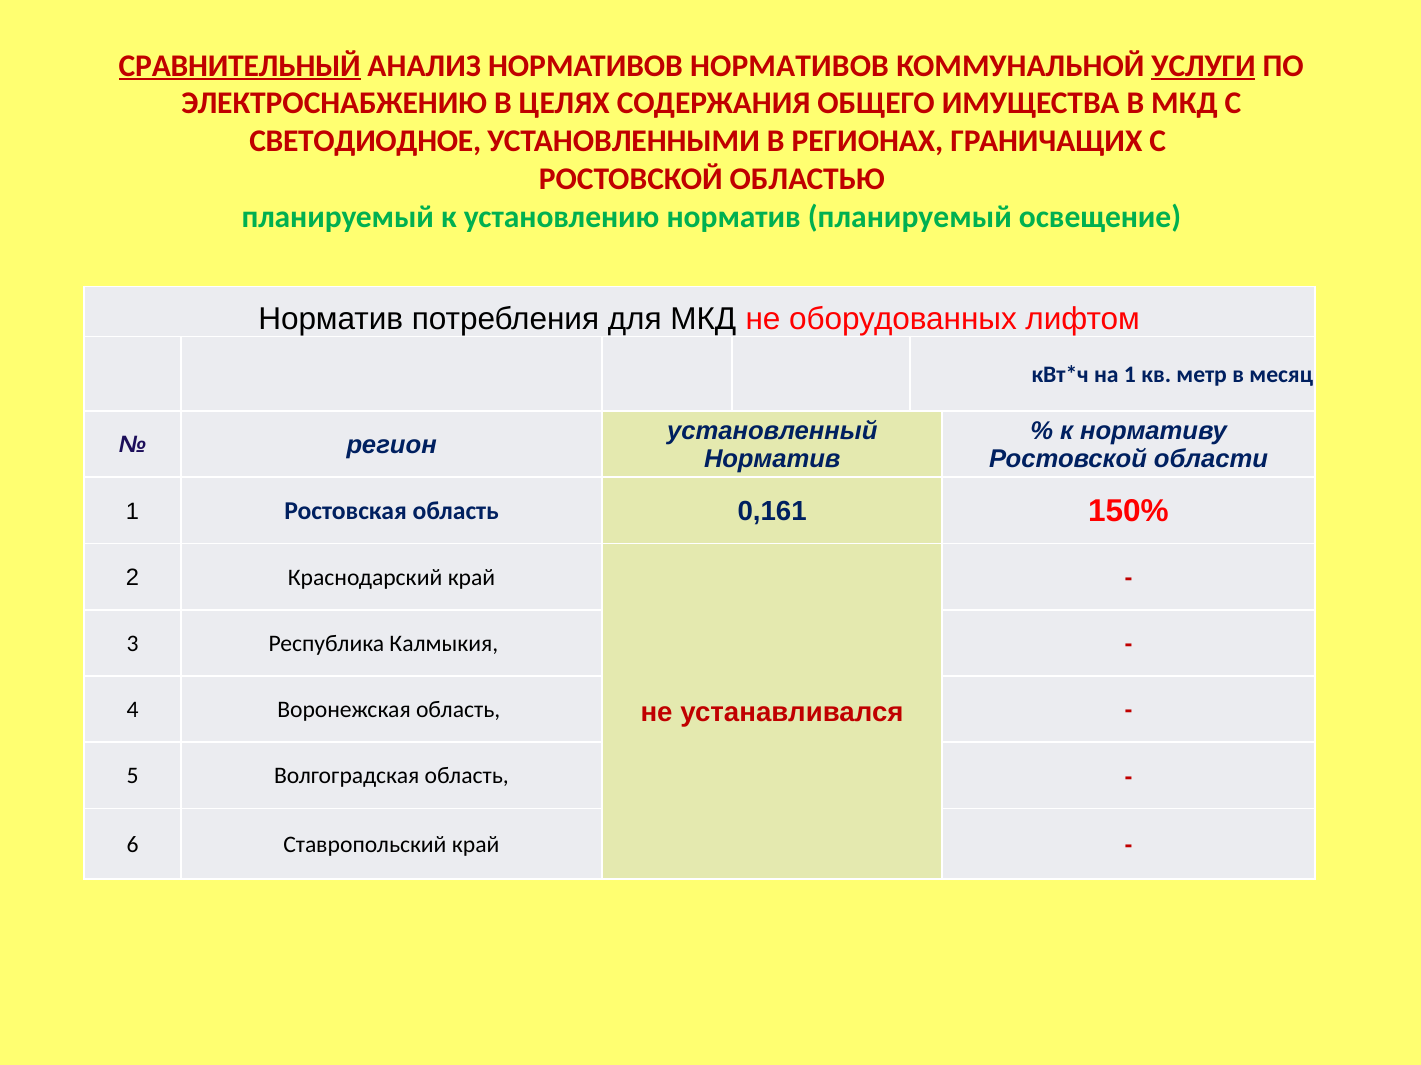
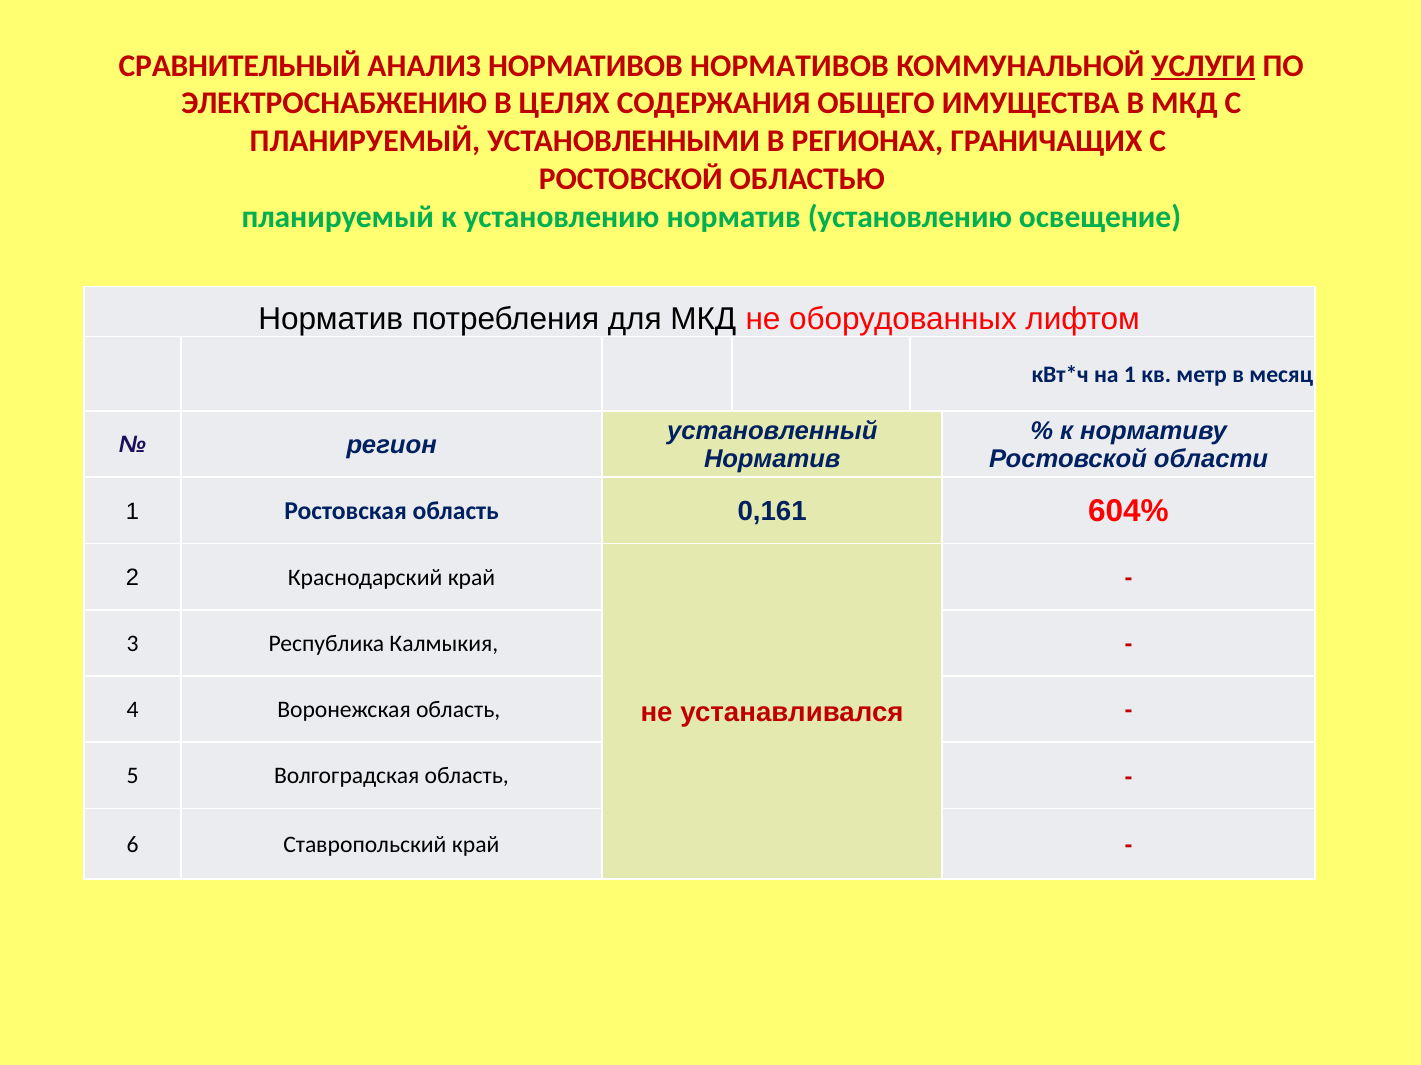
СРАВНИТЕЛЬНЫЙ underline: present -> none
СВЕТОДИОДНОЕ at (365, 141): СВЕТОДИОДНОЕ -> ПЛАНИРУЕМЫЙ
норматив планируемый: планируемый -> установлению
150%: 150% -> 604%
